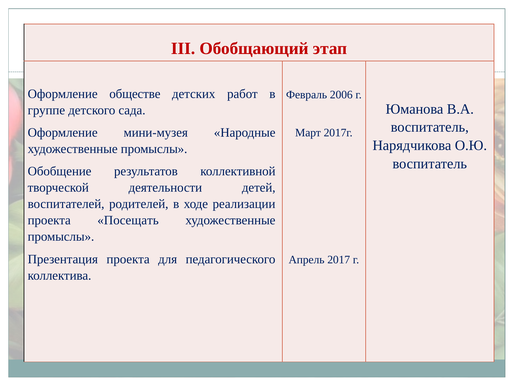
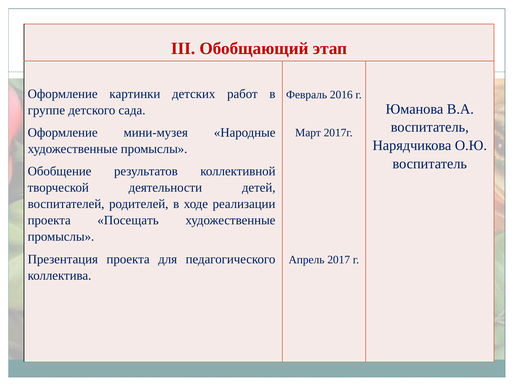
обществе: обществе -> картинки
2006: 2006 -> 2016
